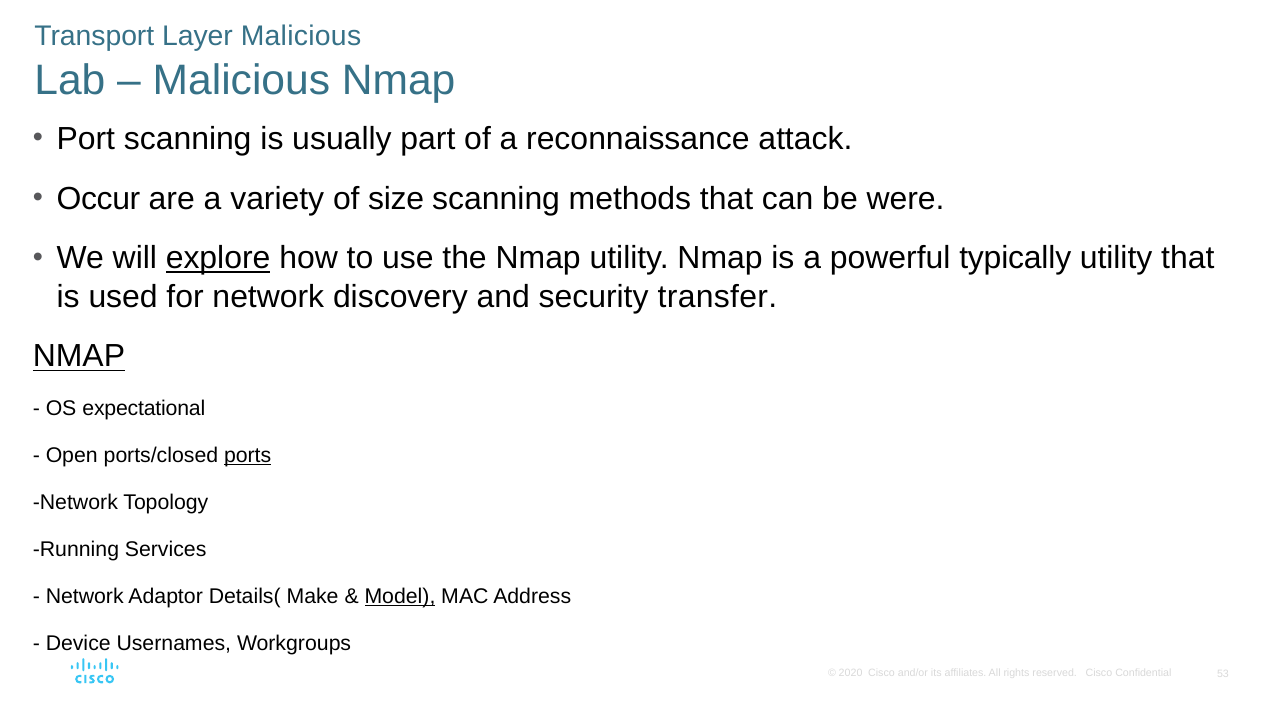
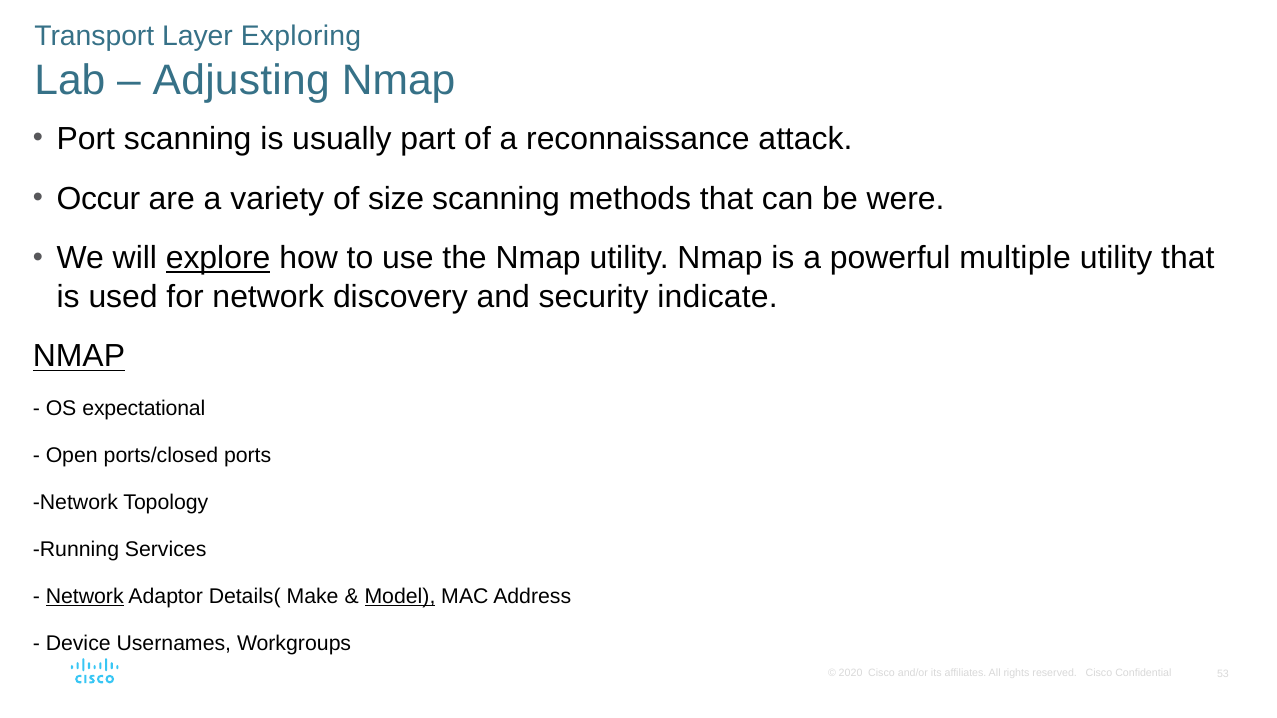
Layer Malicious: Malicious -> Exploring
Malicious at (241, 80): Malicious -> Adjusting
typically: typically -> multiple
transfer: transfer -> indicate
ports underline: present -> none
Network at (85, 596) underline: none -> present
